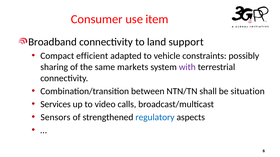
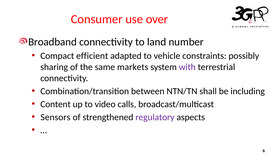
item: item -> over
support: support -> number
situation: situation -> including
Services: Services -> Content
regulatory colour: blue -> purple
